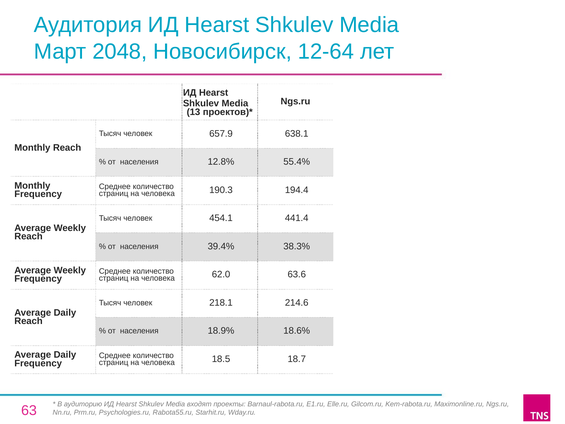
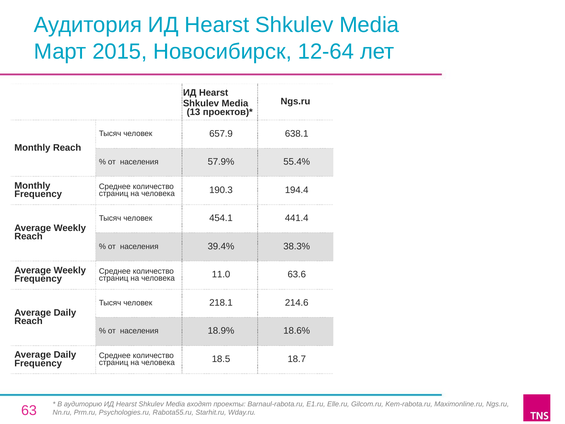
2048: 2048 -> 2015
12.8%: 12.8% -> 57.9%
62.0: 62.0 -> 11.0
